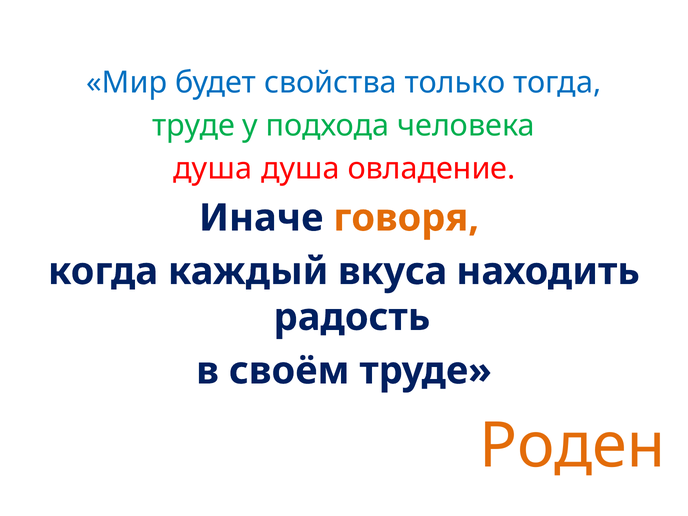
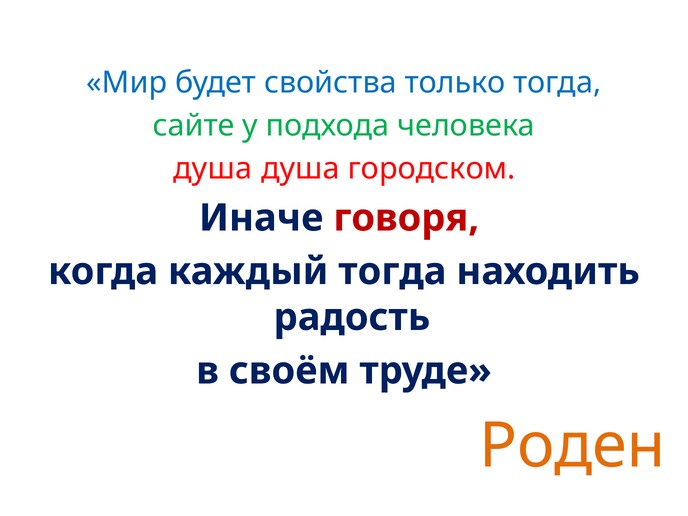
труде at (194, 126): труде -> сайте
овладение: овладение -> городском
говоря colour: orange -> red
каждый вкуса: вкуса -> тогда
